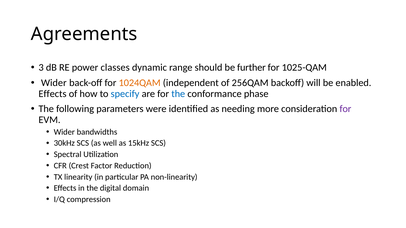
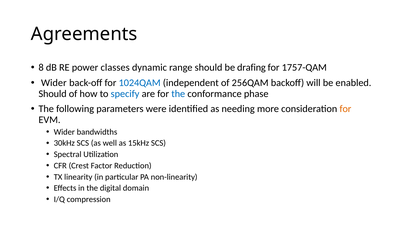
3: 3 -> 8
further: further -> drafing
1025-QAM: 1025-QAM -> 1757-QAM
1024QAM colour: orange -> blue
Effects at (53, 94): Effects -> Should
for at (345, 109) colour: purple -> orange
